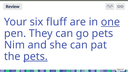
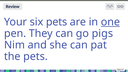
six fluff: fluff -> pets
go pets: pets -> pigs
pets at (35, 56) underline: present -> none
